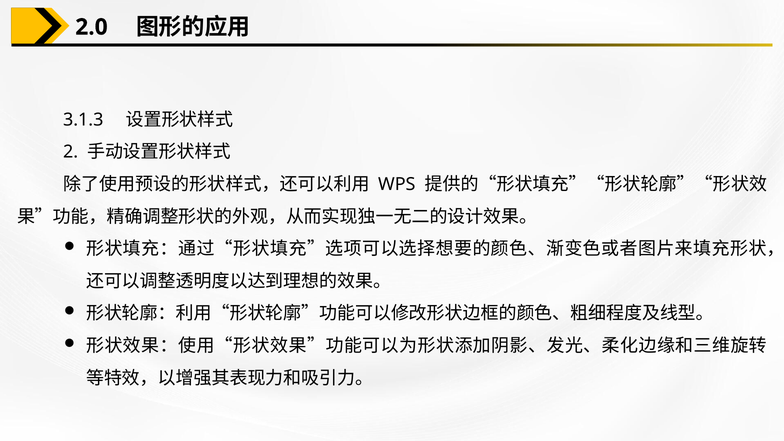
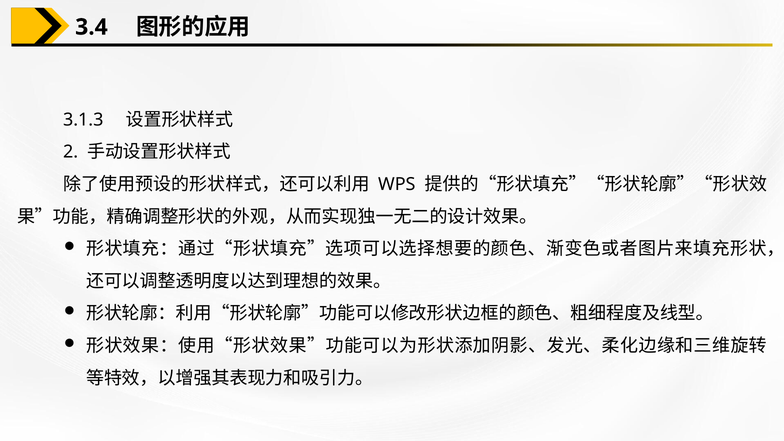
2.0: 2.0 -> 3.4
